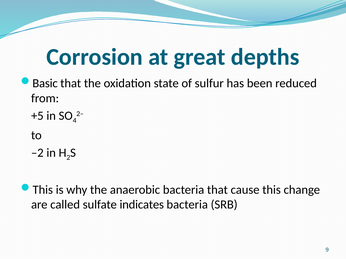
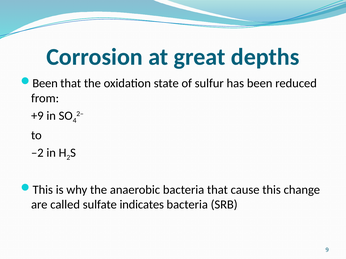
Basic at (45, 83): Basic -> Been
+5: +5 -> +9
